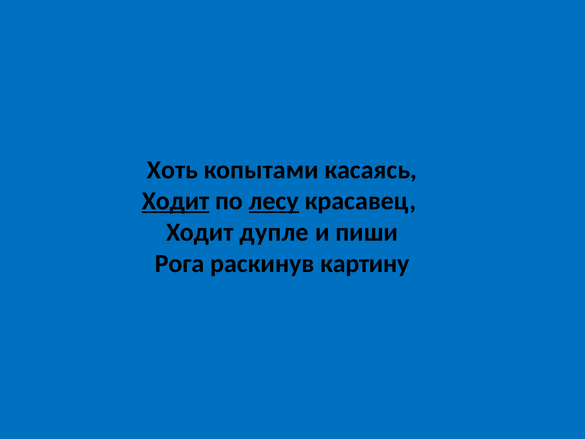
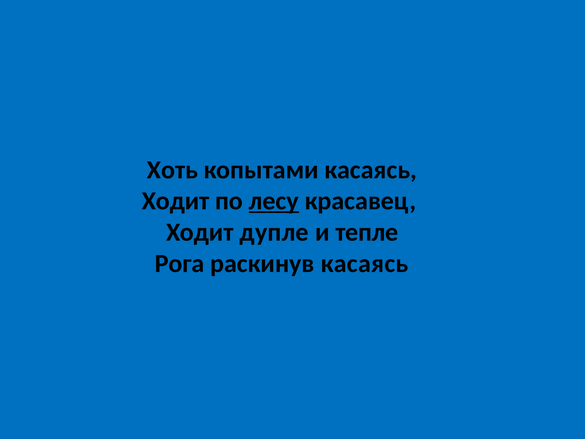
Ходит at (176, 201) underline: present -> none
пиши: пиши -> тепле
раскинув картину: картину -> касаясь
